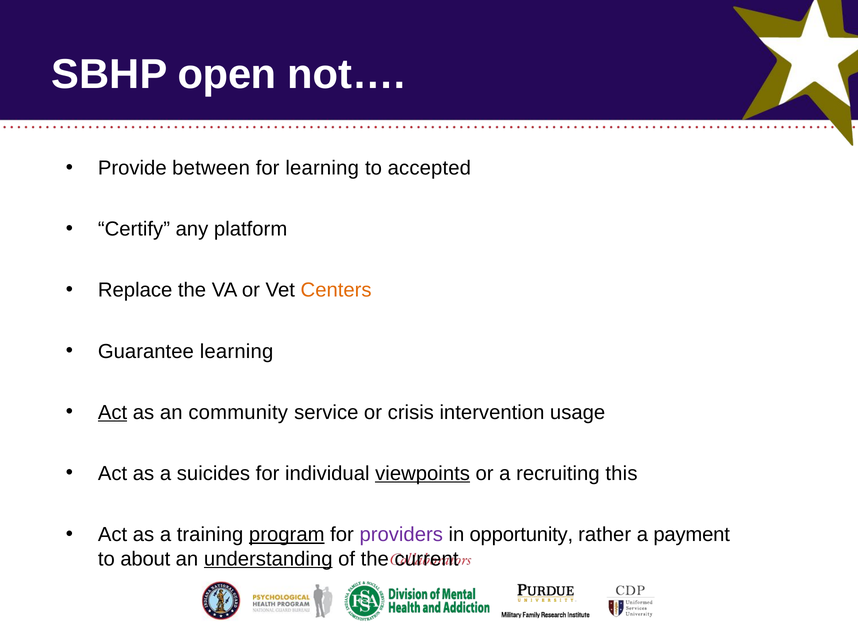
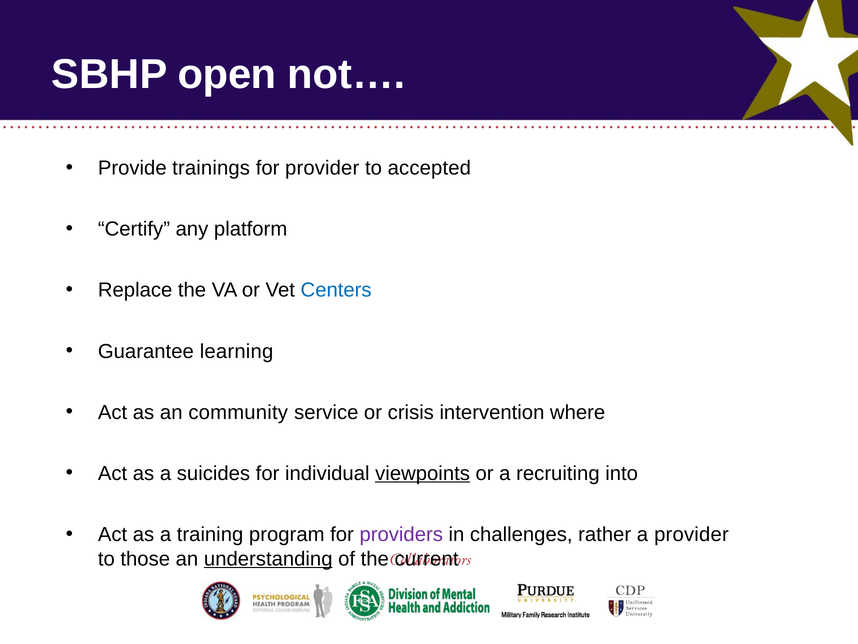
between: between -> trainings
for learning: learning -> provider
Centers colour: orange -> blue
Act at (113, 412) underline: present -> none
usage: usage -> where
this: this -> into
program underline: present -> none
opportunity: opportunity -> challenges
a payment: payment -> provider
about: about -> those
